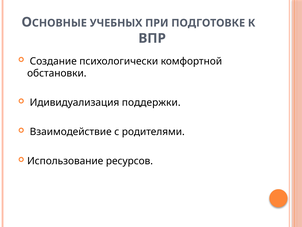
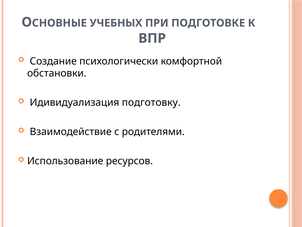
поддержки: поддержки -> подготовку
